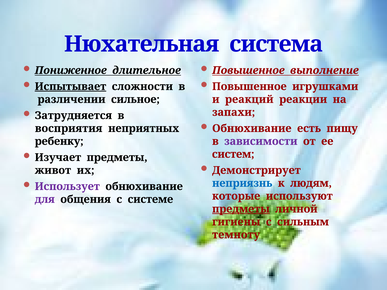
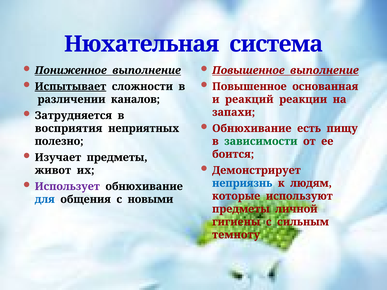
Пониженное длительное: длительное -> выполнение
игрушками: игрушками -> основанная
сильное: сильное -> каналов
ребенку: ребенку -> полезно
зависимости colour: purple -> green
систем: систем -> боится
для colour: purple -> blue
системе: системе -> новыми
предметы at (241, 209) underline: present -> none
